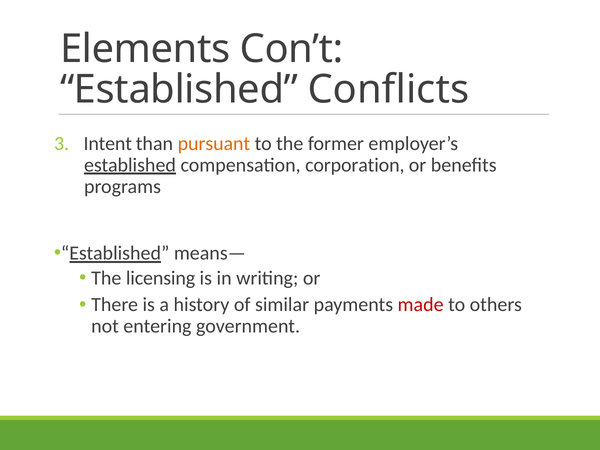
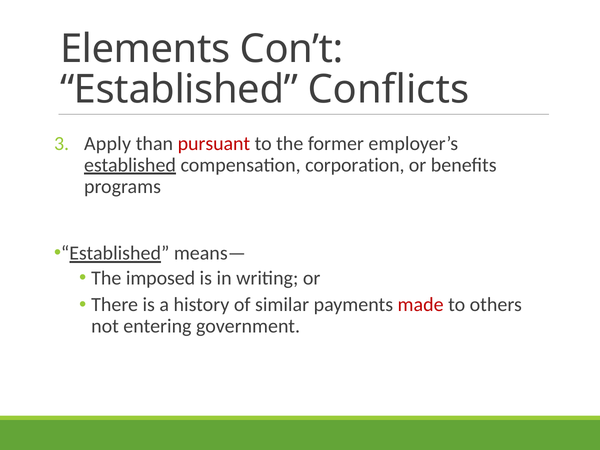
Intent: Intent -> Apply
pursuant colour: orange -> red
licensing: licensing -> imposed
